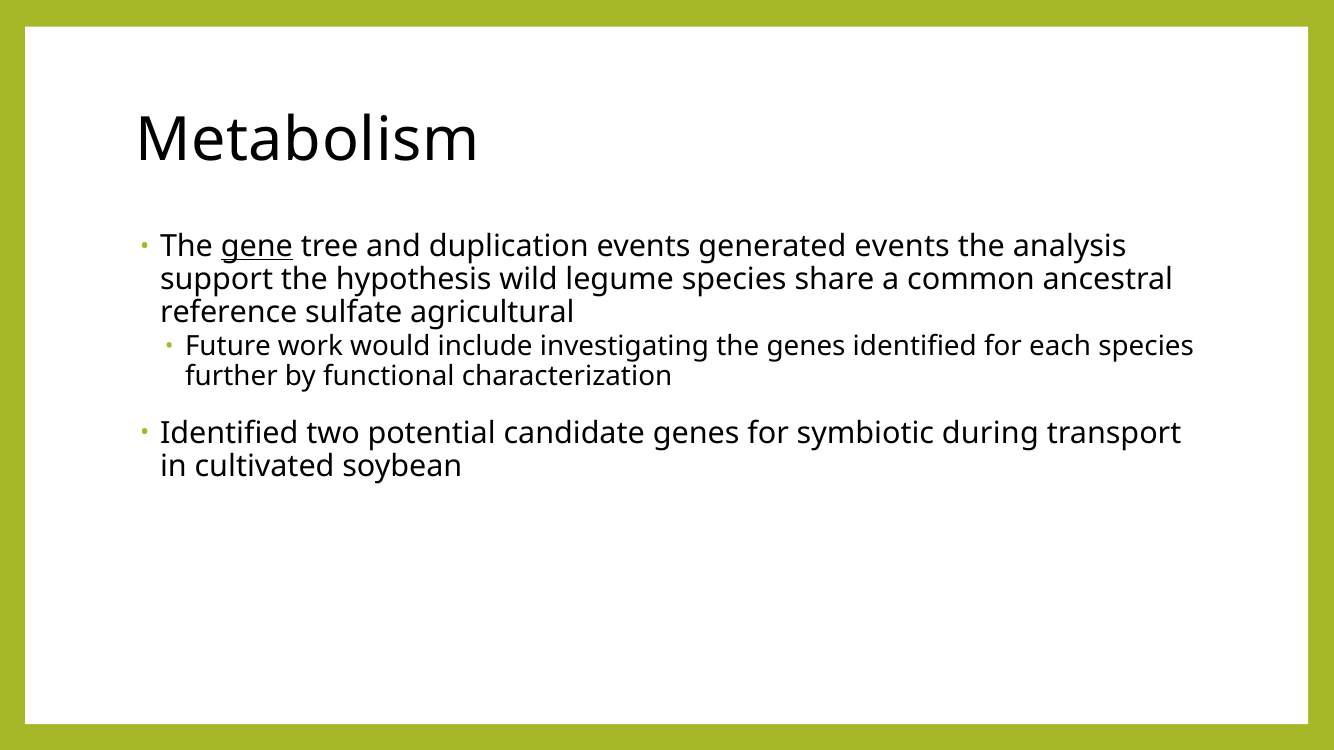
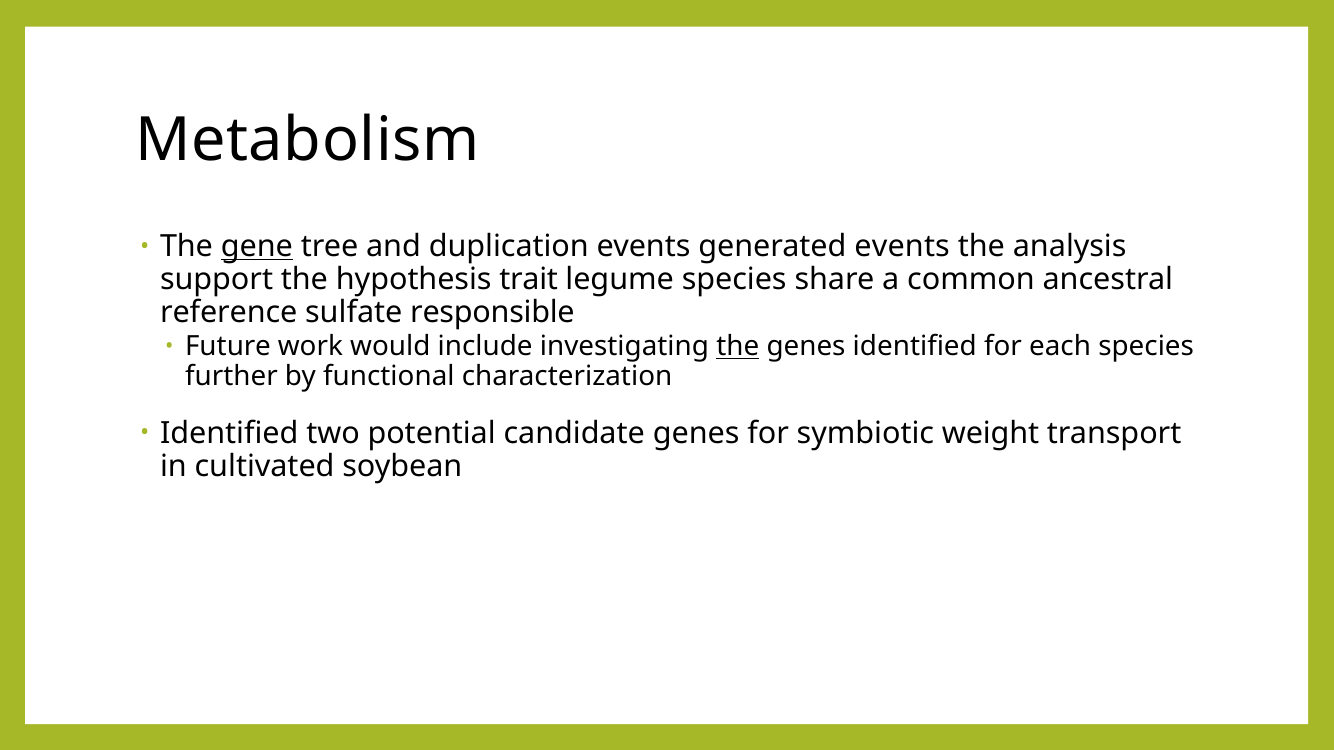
wild: wild -> trait
agricultural: agricultural -> responsible
the at (738, 347) underline: none -> present
during: during -> weight
